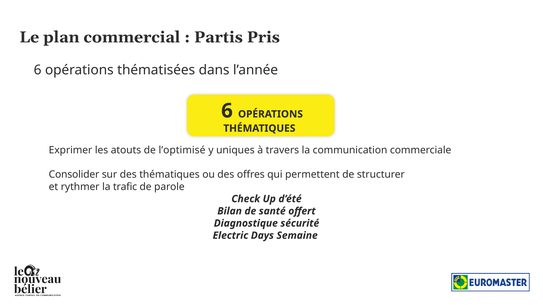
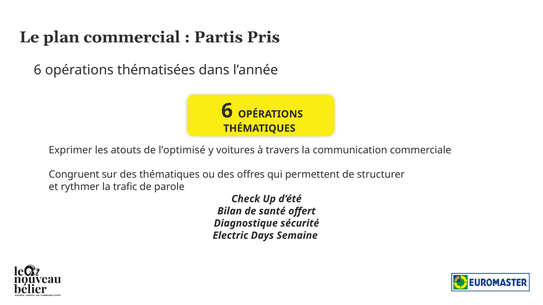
uniques: uniques -> voitures
Consolider: Consolider -> Congruent
